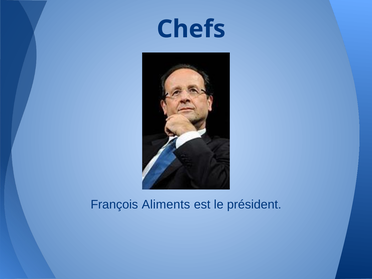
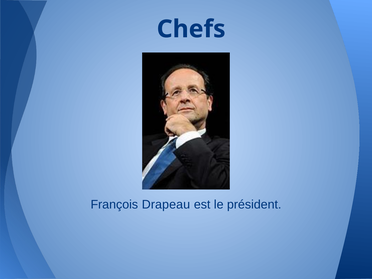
Aliments: Aliments -> Drapeau
